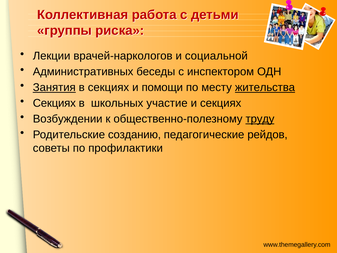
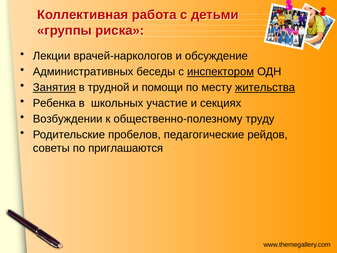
социальной: социальной -> обсуждение
инспектором underline: none -> present
в секциях: секциях -> трудной
Секциях at (54, 103): Секциях -> Ребенка
труду underline: present -> none
созданию: созданию -> пробелов
профилактики: профилактики -> приглашаются
